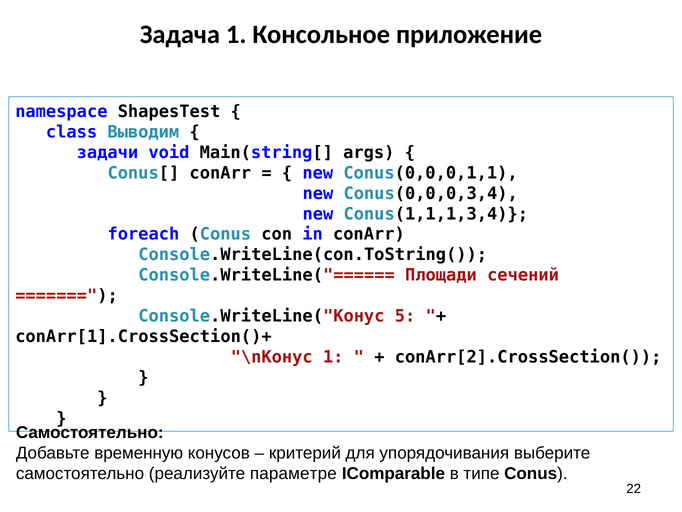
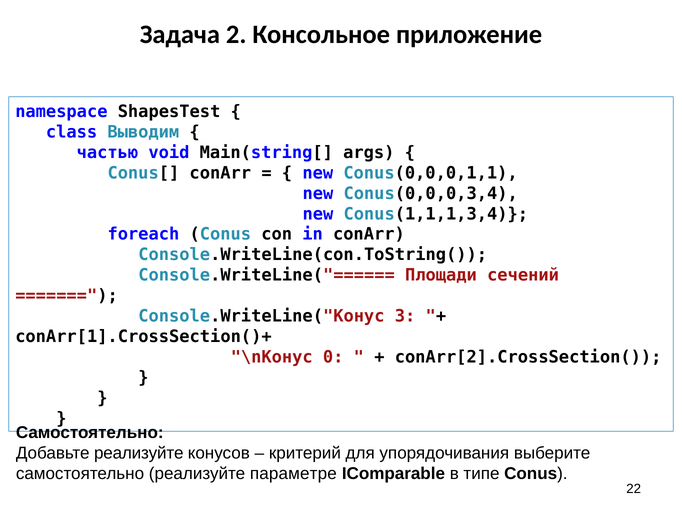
Задача 1: 1 -> 2
задачи: задачи -> частью
5: 5 -> 3
\nКонус 1: 1 -> 0
Добавьте временную: временную -> реализуйте
